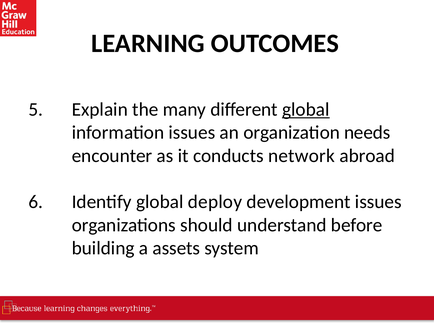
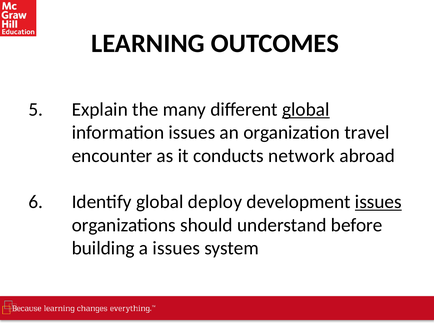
needs: needs -> travel
issues at (378, 202) underline: none -> present
a assets: assets -> issues
